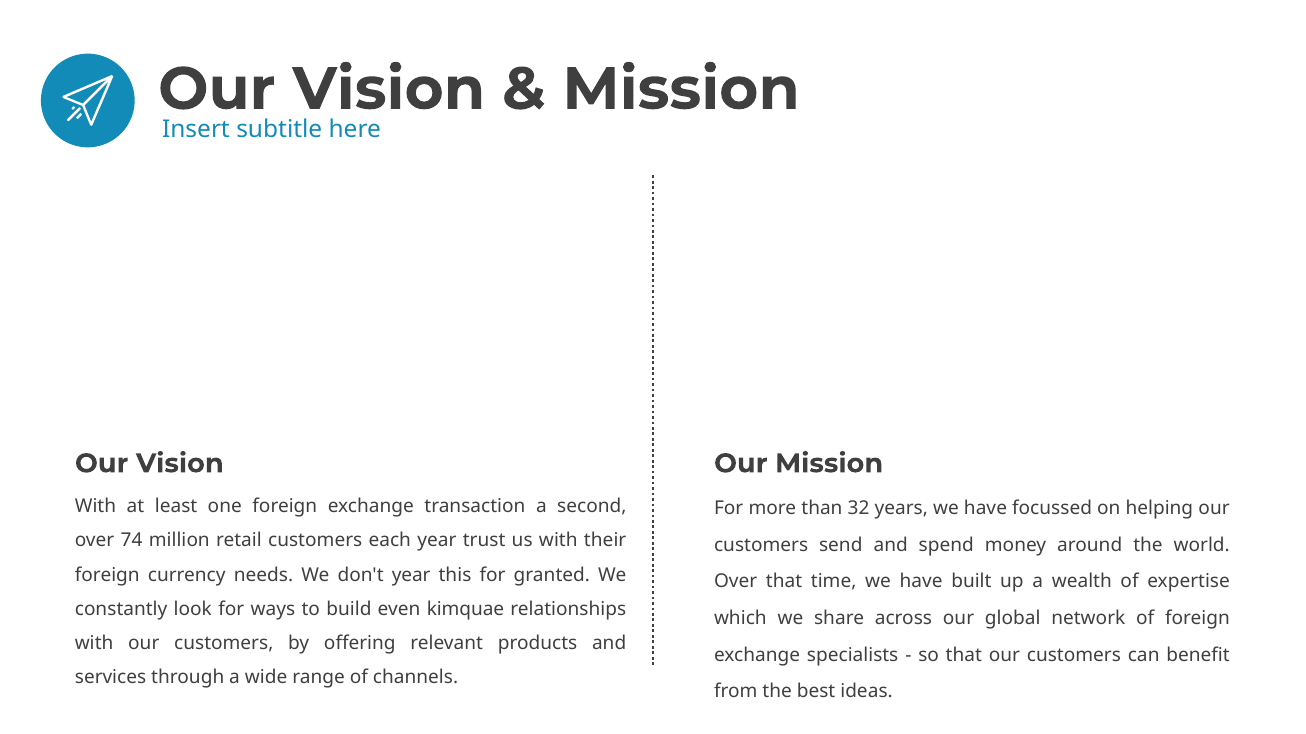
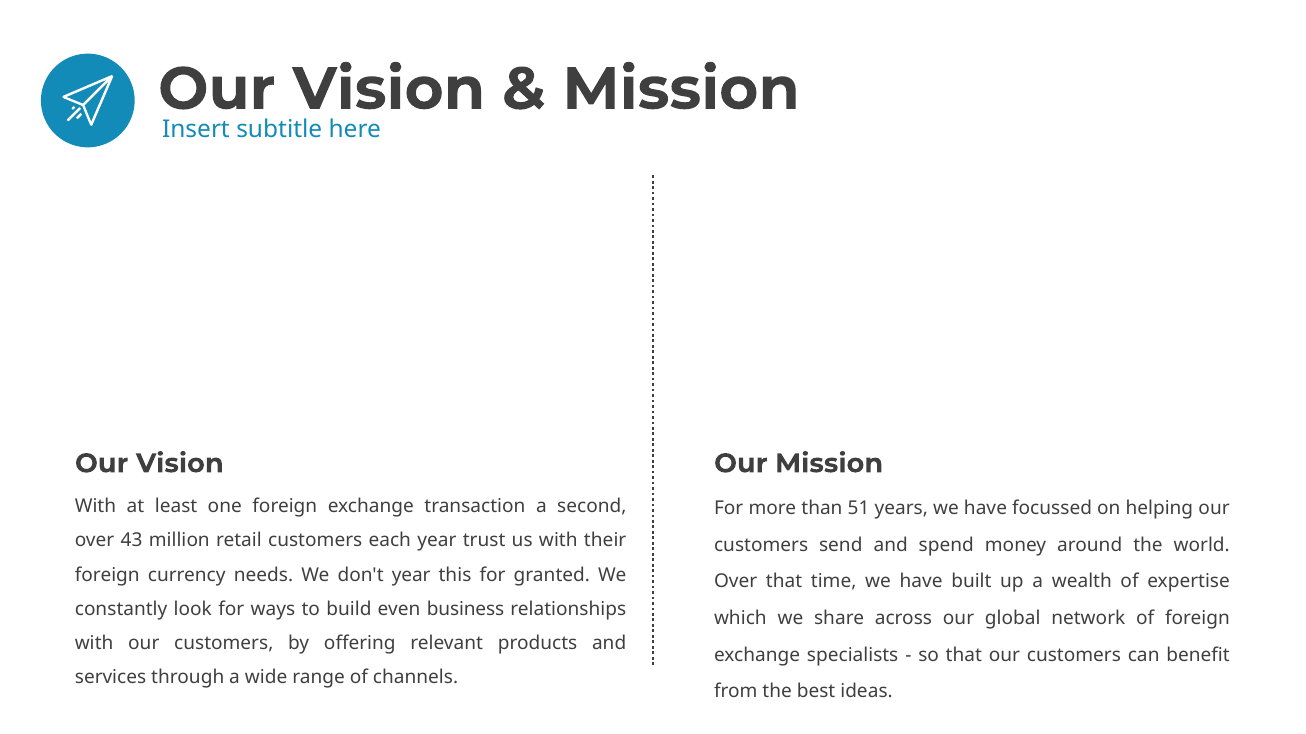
32: 32 -> 51
74: 74 -> 43
kimquae: kimquae -> business
